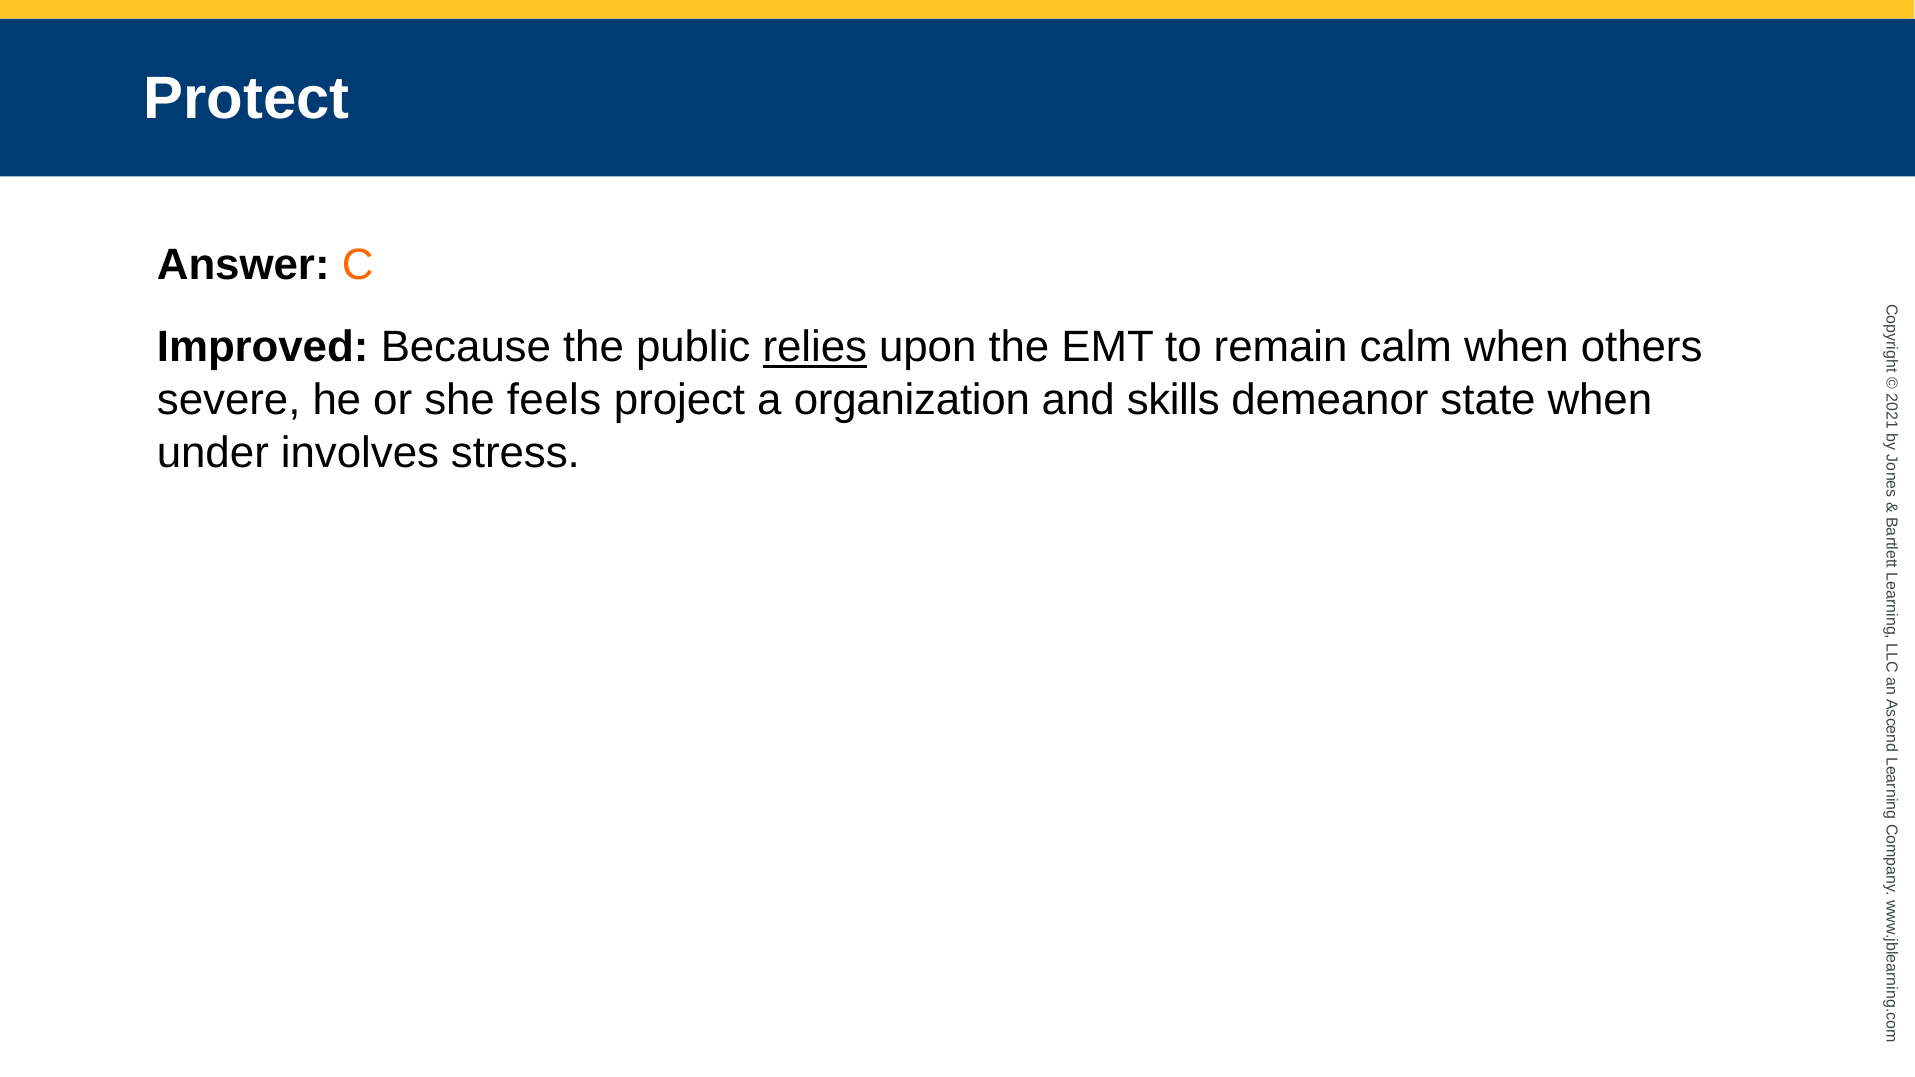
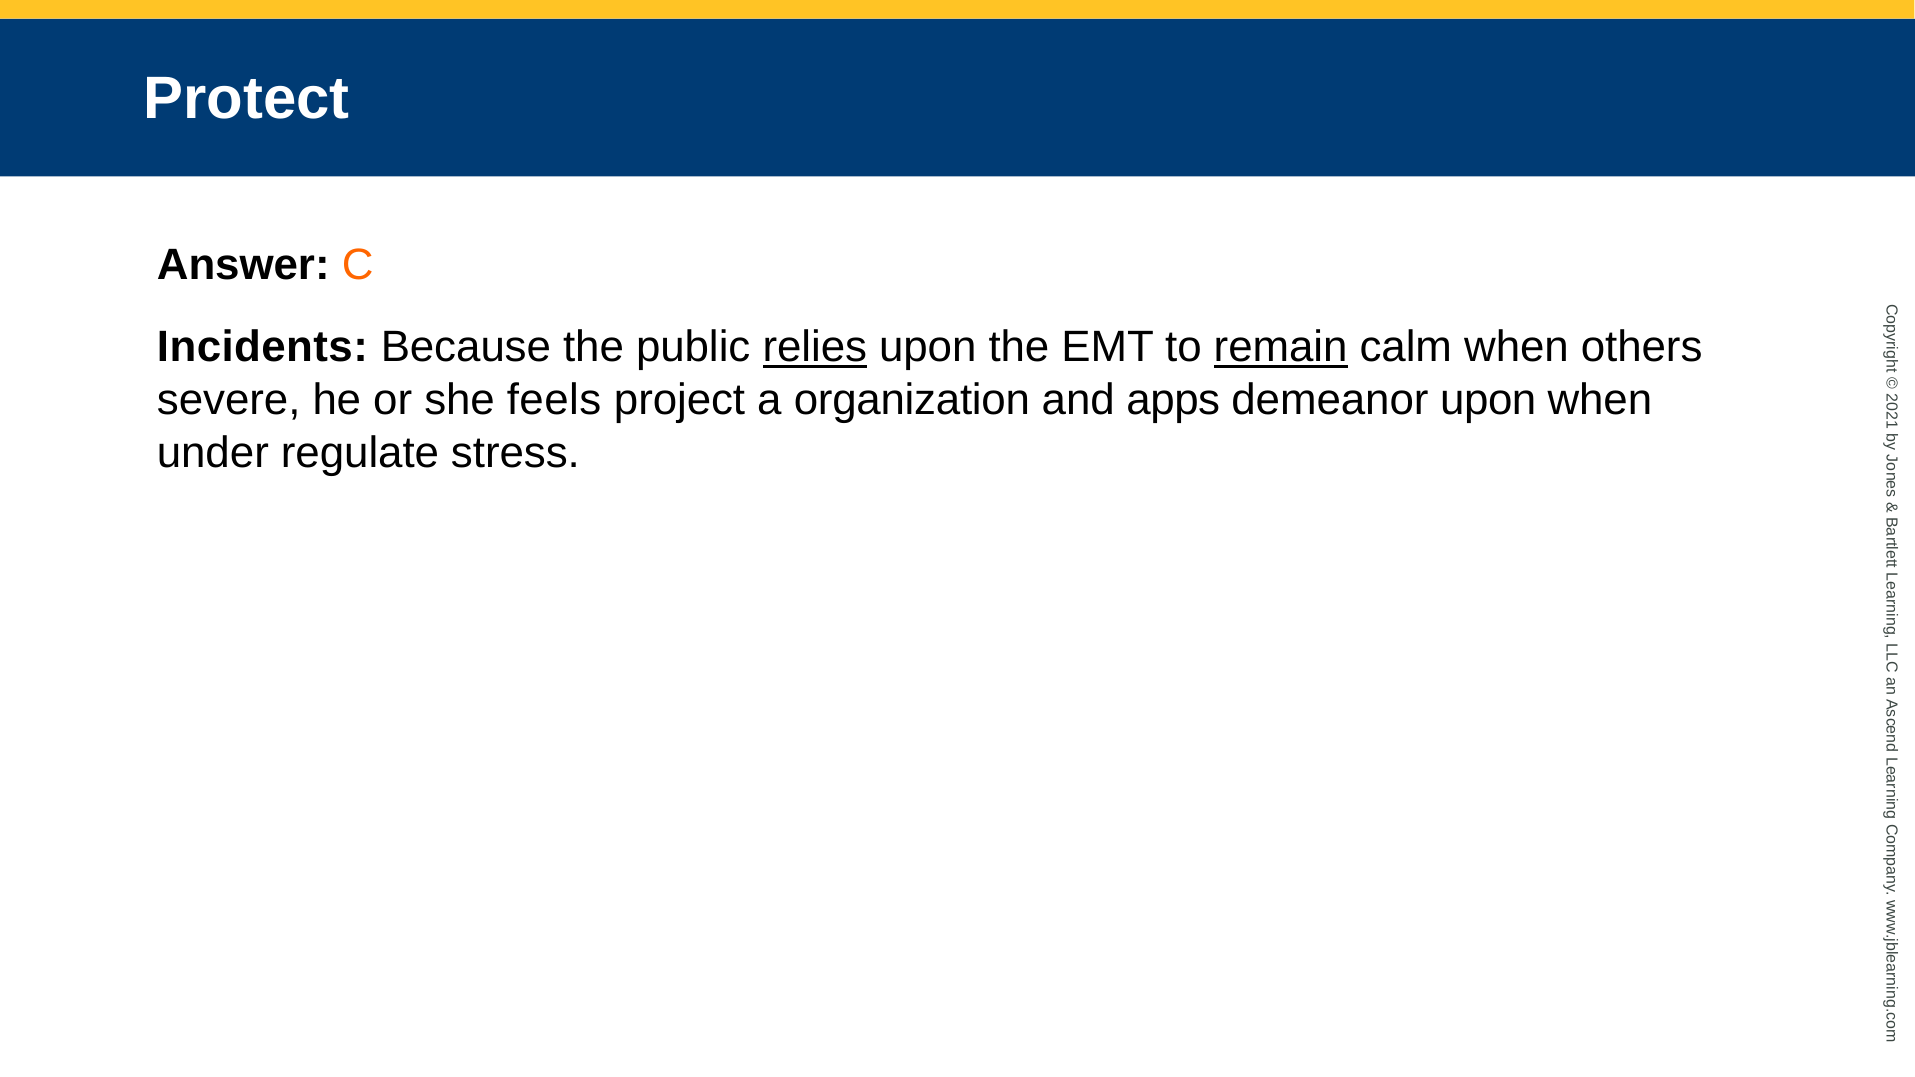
Improved: Improved -> Incidents
remain underline: none -> present
skills: skills -> apps
demeanor state: state -> upon
involves: involves -> regulate
